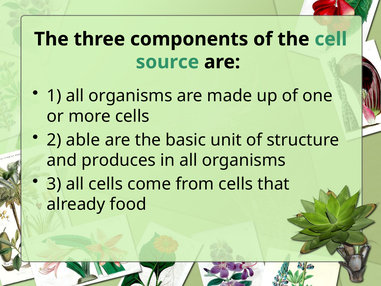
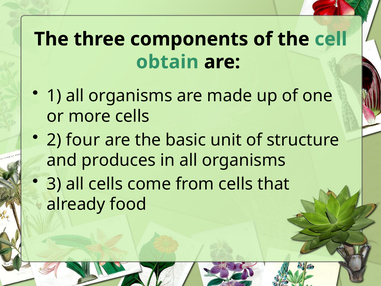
source: source -> obtain
able: able -> four
